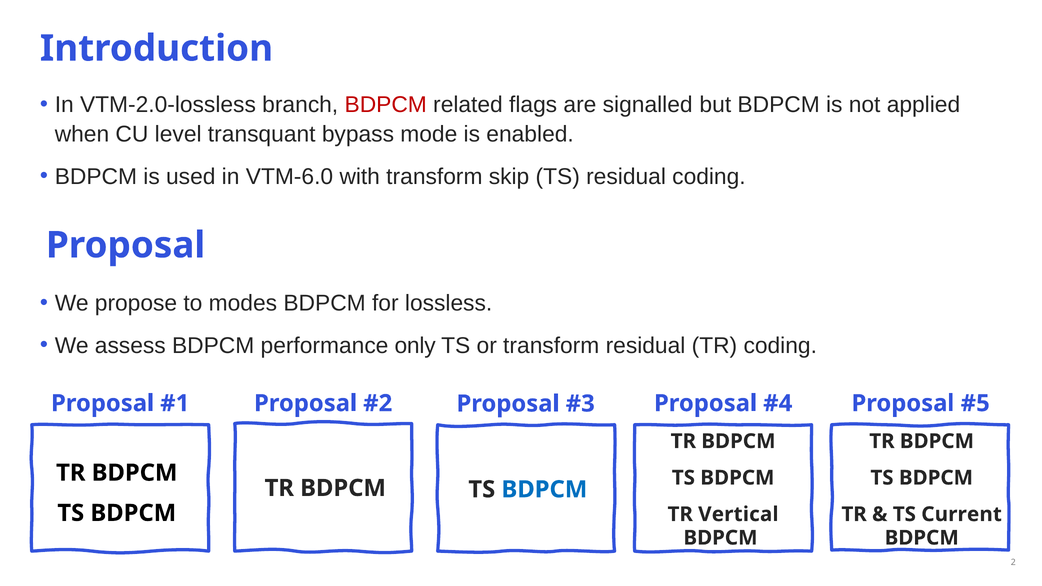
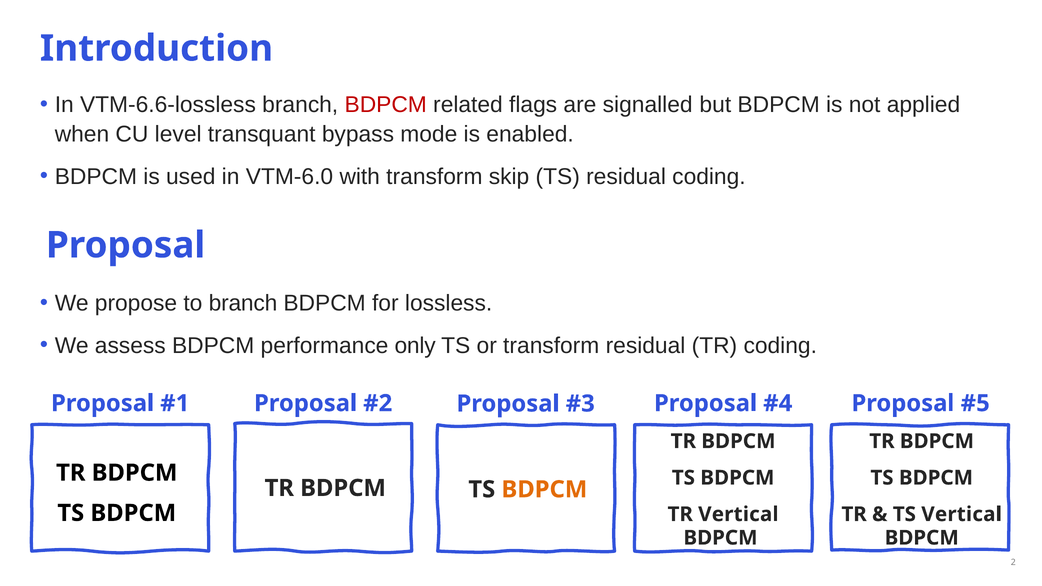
VTM-2.0-lossless: VTM-2.0-lossless -> VTM-6.6-lossless
to modes: modes -> branch
BDPCM at (544, 490) colour: blue -> orange
TS Current: Current -> Vertical
